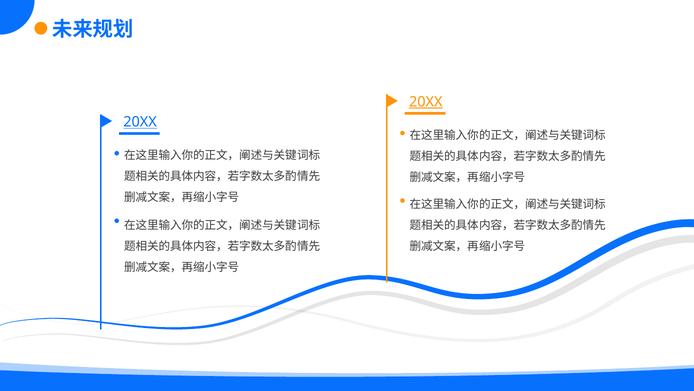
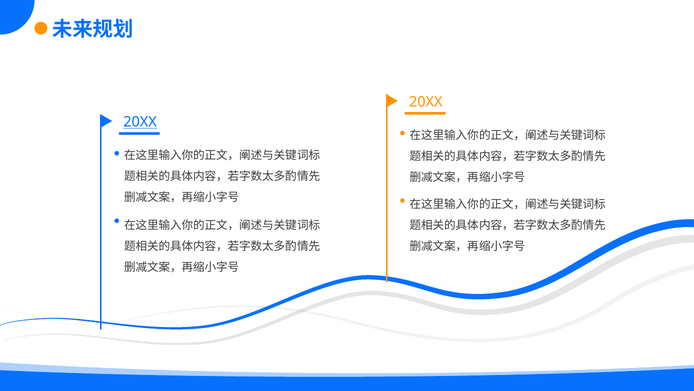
20XX at (426, 102) underline: present -> none
